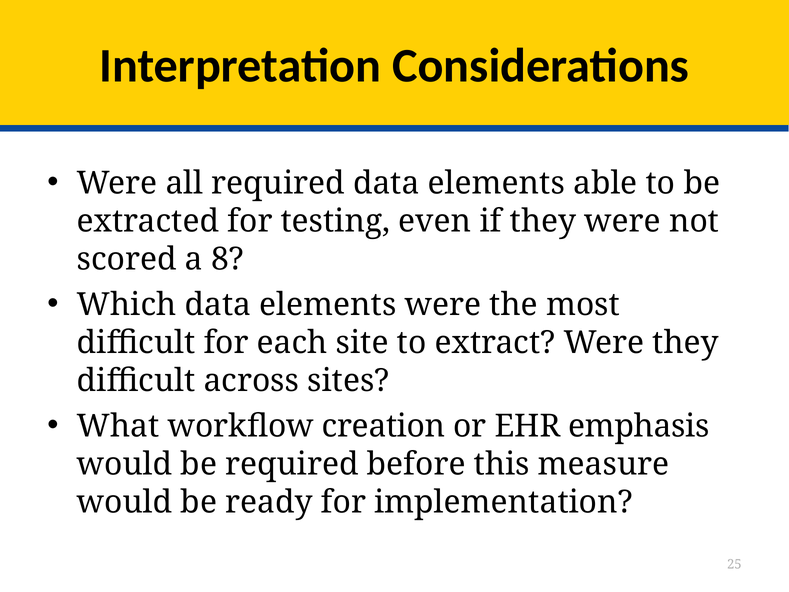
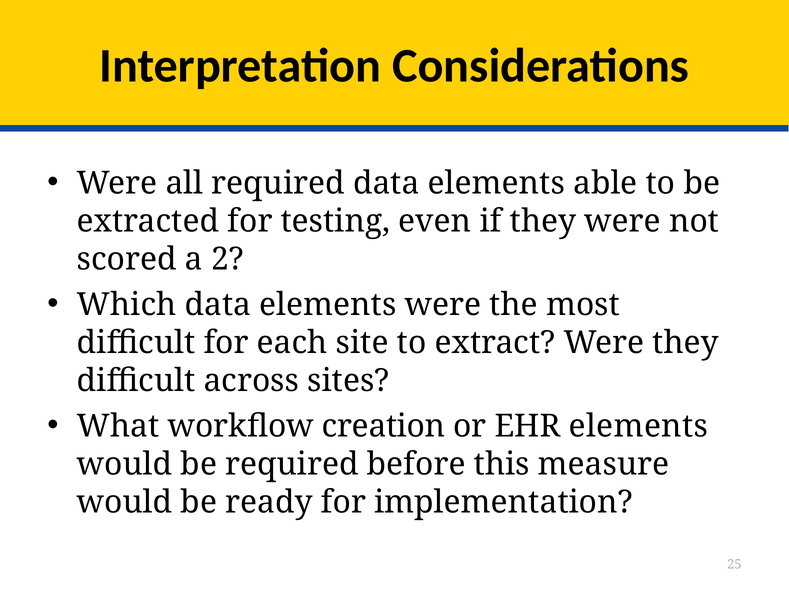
8: 8 -> 2
EHR emphasis: emphasis -> elements
